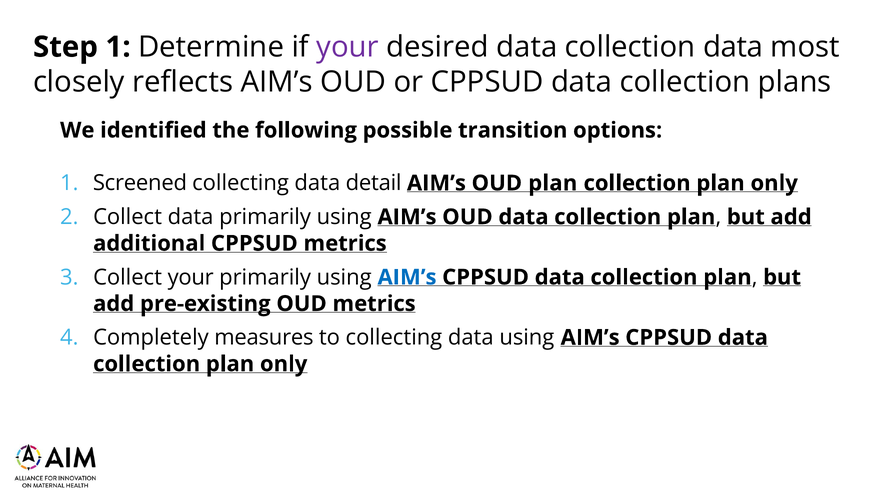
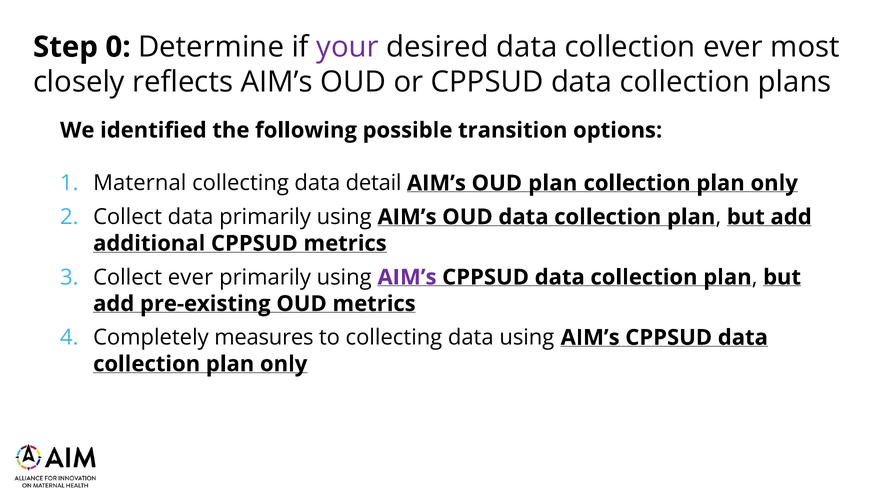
Step 1: 1 -> 0
collection data: data -> ever
Screened: Screened -> Maternal
Collect your: your -> ever
AIM’s at (407, 277) colour: blue -> purple
